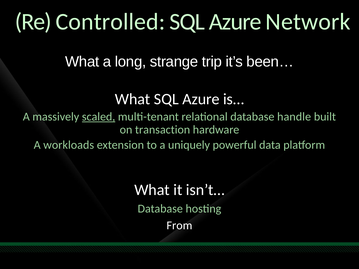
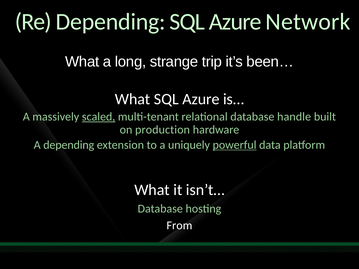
Re Controlled: Controlled -> Depending
transaction: transaction -> production
A workloads: workloads -> depending
powerful underline: none -> present
